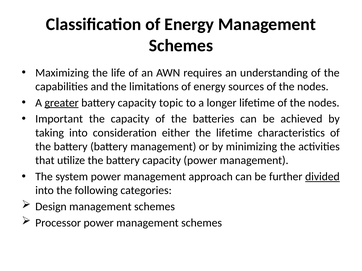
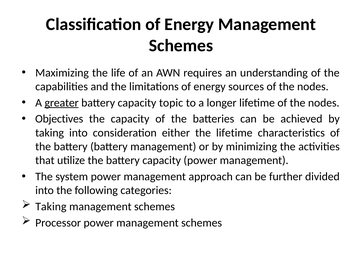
Important: Important -> Objectives
divided underline: present -> none
Design at (51, 207): Design -> Taking
